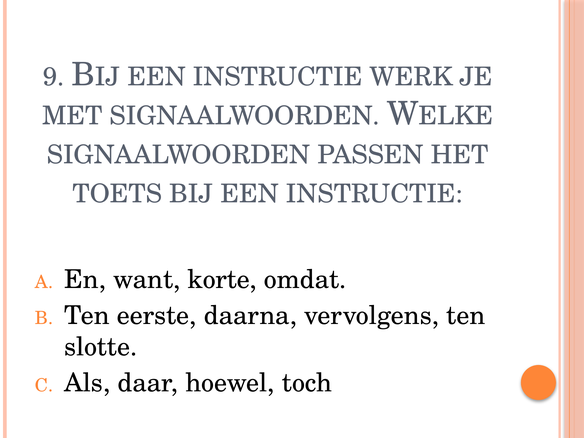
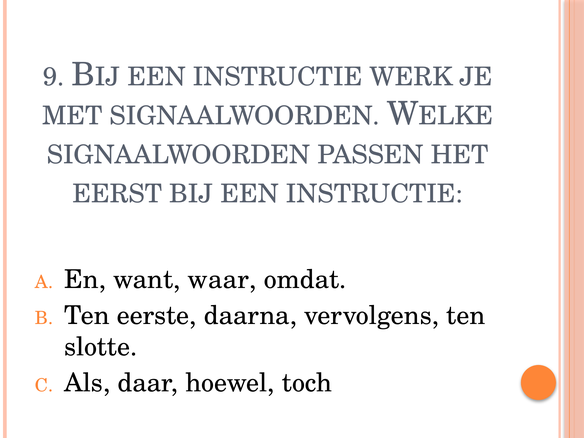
TOETS: TOETS -> EERST
korte: korte -> waar
